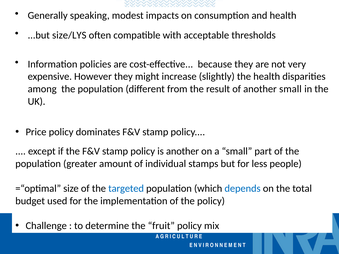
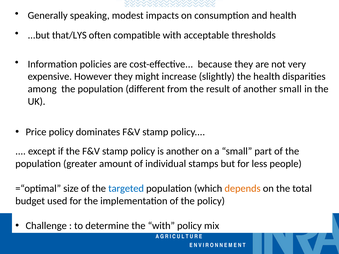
size/LYS: size/LYS -> that/LYS
depends colour: blue -> orange
the fruit: fruit -> with
